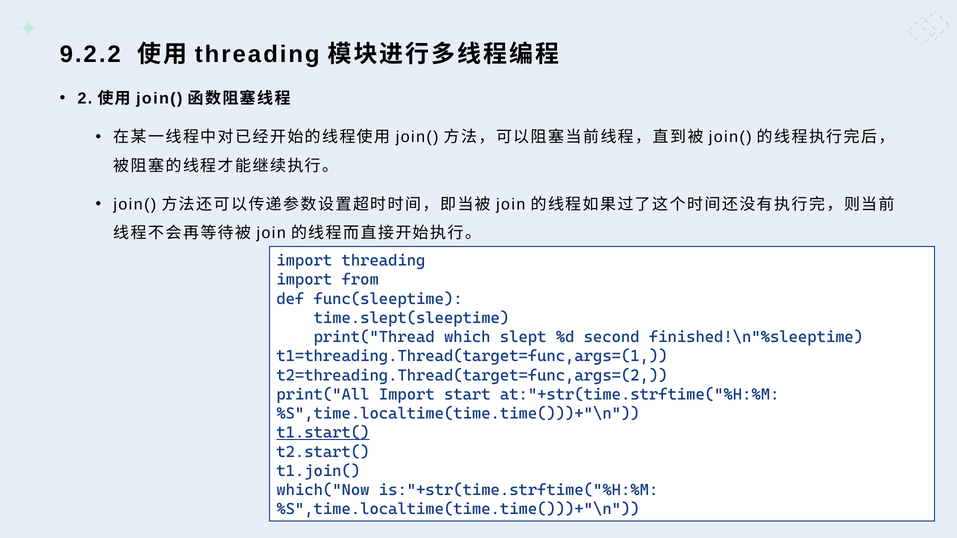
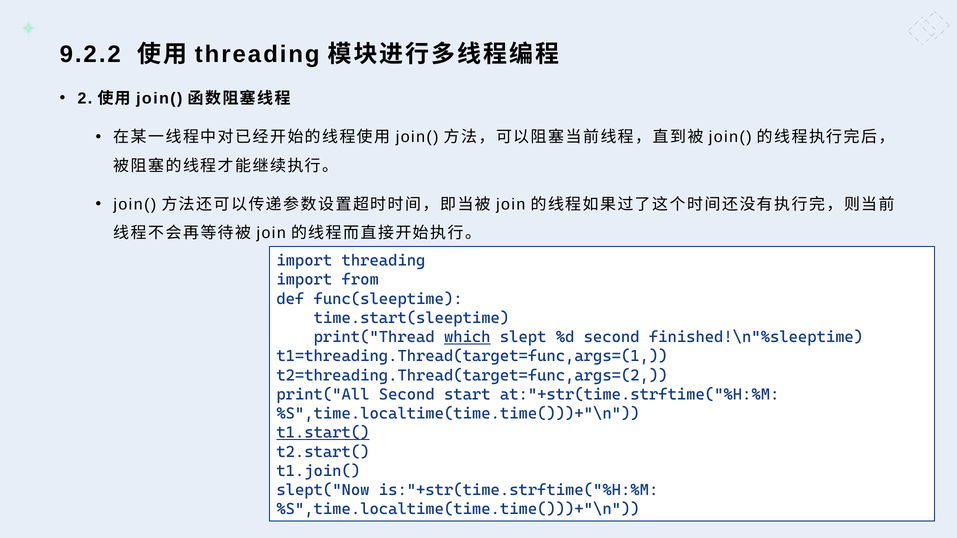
time.slept(sleeptime: time.slept(sleeptime -> time.start(sleeptime
which underline: none -> present
print("All Import: Import -> Second
which("Now: which("Now -> slept("Now
